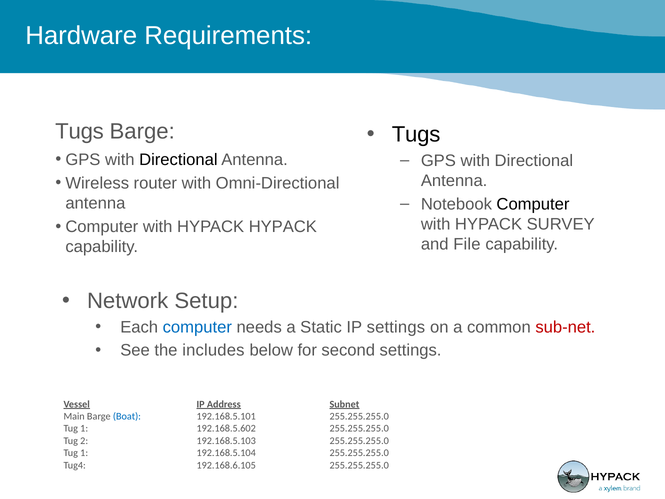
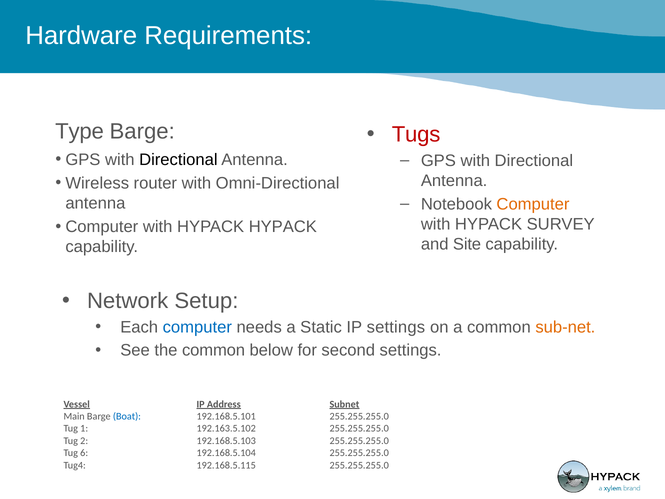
Tugs at (80, 131): Tugs -> Type
Tugs at (416, 135) colour: black -> red
Computer at (533, 204) colour: black -> orange
File: File -> Site
sub-net colour: red -> orange
the includes: includes -> common
192.168.5.602: 192.168.5.602 -> 192.163.5.102
1 at (84, 453): 1 -> 6
192.168.6.105: 192.168.6.105 -> 192.168.5.115
